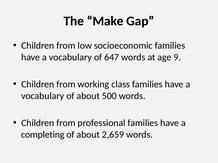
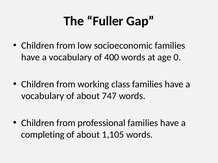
Make: Make -> Fuller
647: 647 -> 400
9: 9 -> 0
500: 500 -> 747
2,659: 2,659 -> 1,105
